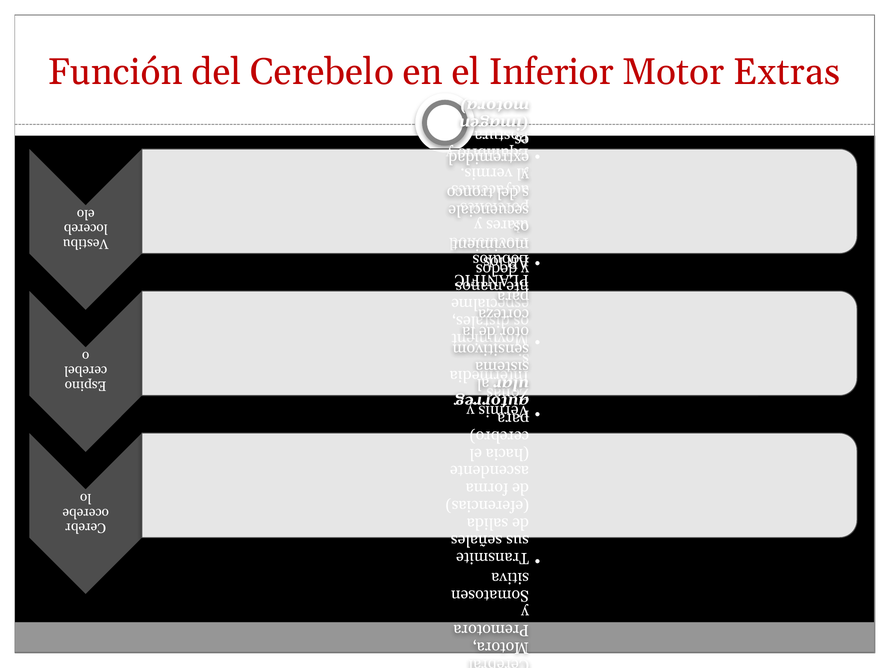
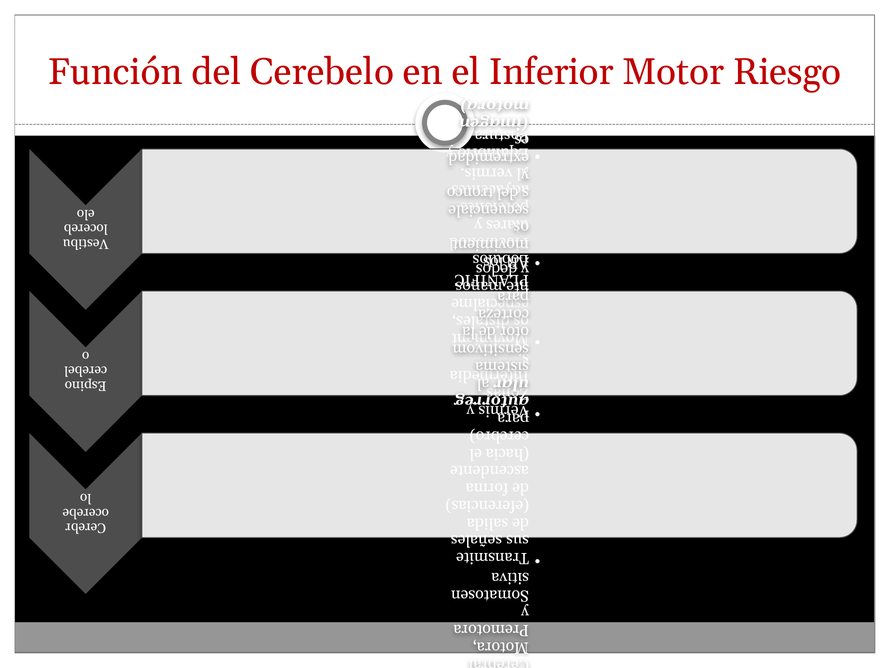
Extras: Extras -> Riesgo
